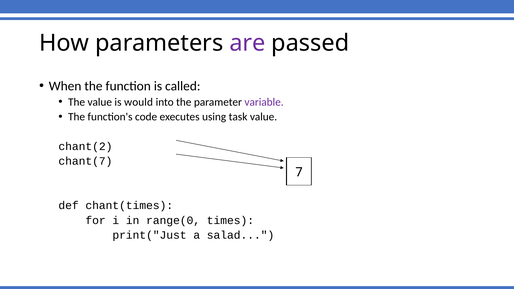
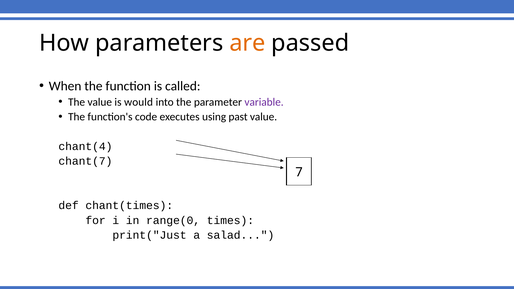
are colour: purple -> orange
task: task -> past
chant(2: chant(2 -> chant(4
